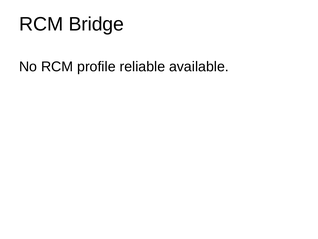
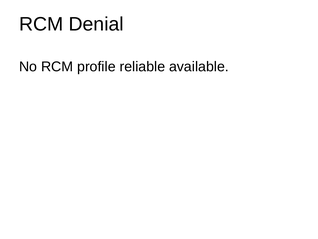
Bridge: Bridge -> Denial
